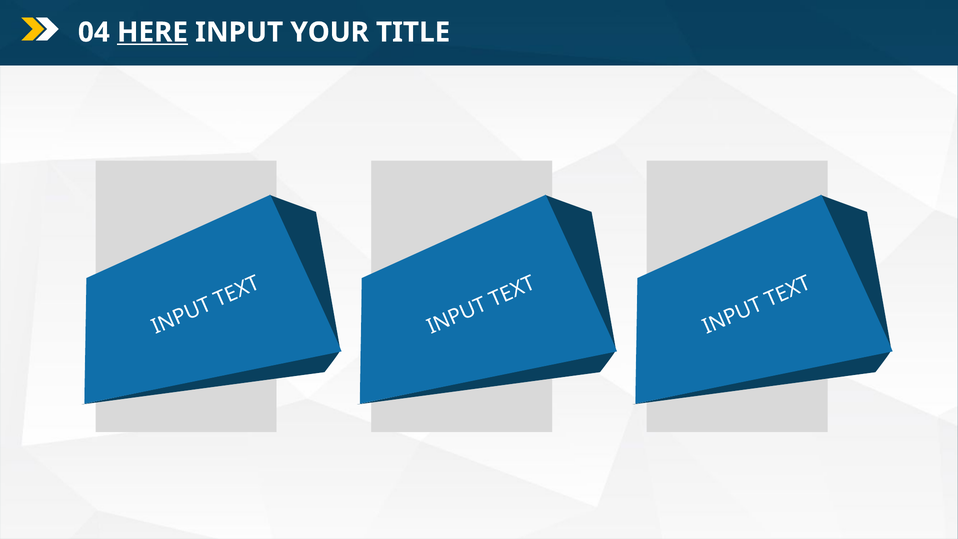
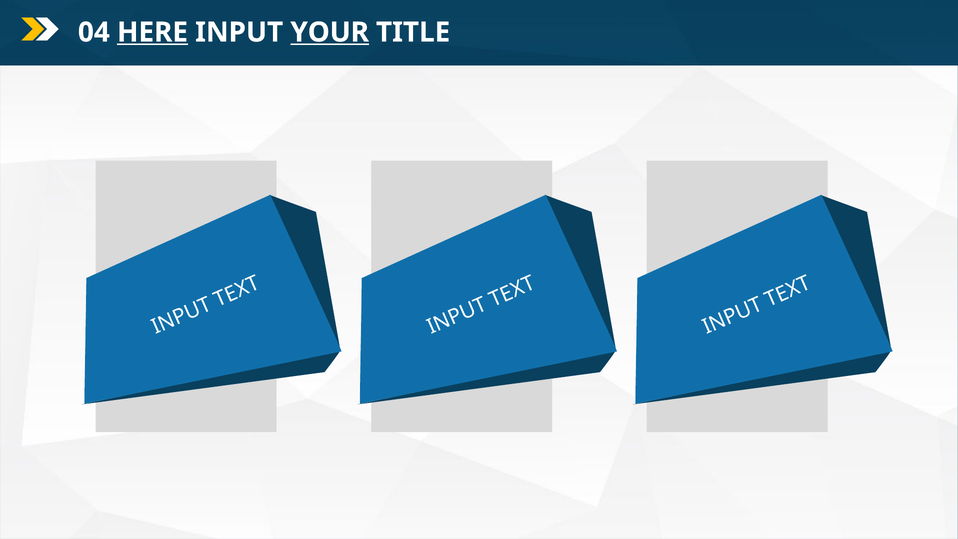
YOUR underline: none -> present
